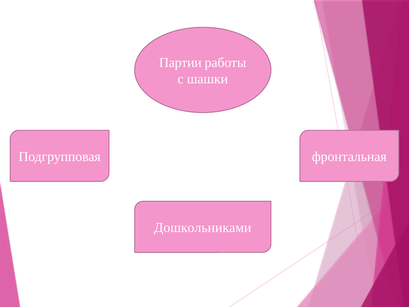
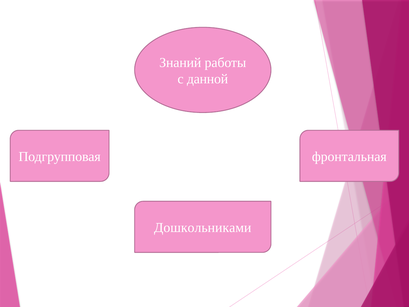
Партии: Партии -> Знаний
шашки: шашки -> данной
